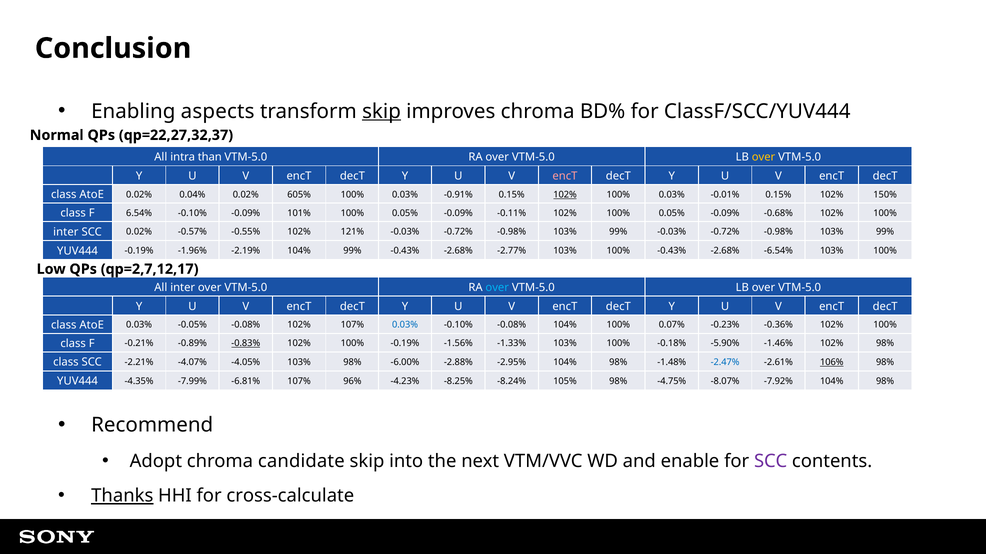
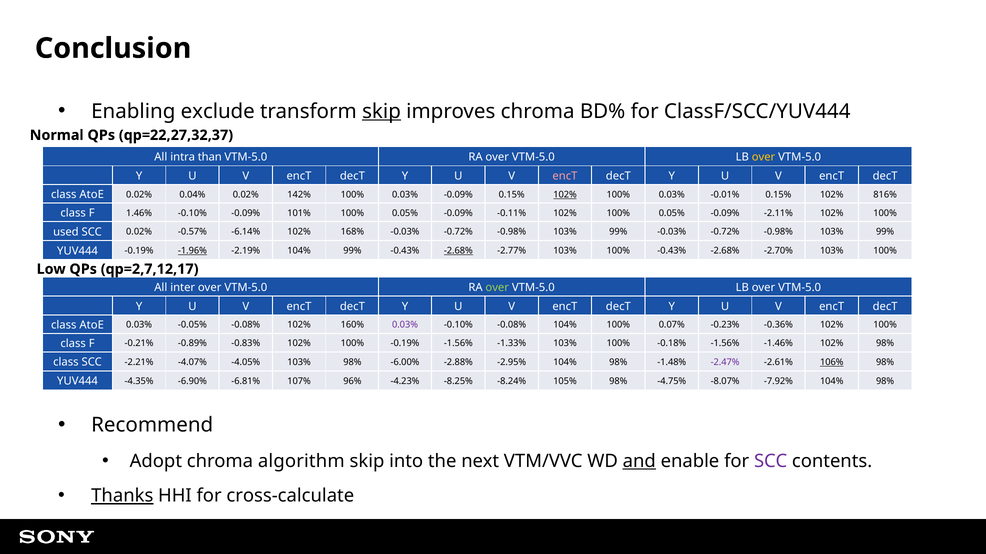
aspects: aspects -> exclude
605%: 605% -> 142%
0.03% -0.91%: -0.91% -> -0.09%
150%: 150% -> 816%
6.54%: 6.54% -> 1.46%
-0.68%: -0.68% -> -2.11%
inter at (66, 232): inter -> used
-0.55%: -0.55% -> -6.14%
121%: 121% -> 168%
-1.96% underline: none -> present
-2.68% at (458, 251) underline: none -> present
-6.54%: -6.54% -> -2.70%
over at (497, 287) colour: light blue -> light green
102% 107%: 107% -> 160%
0.03% at (405, 325) colour: blue -> purple
-0.83% underline: present -> none
-0.18% -5.90%: -5.90% -> -1.56%
-2.47% colour: blue -> purple
-7.99%: -7.99% -> -6.90%
candidate: candidate -> algorithm
and underline: none -> present
